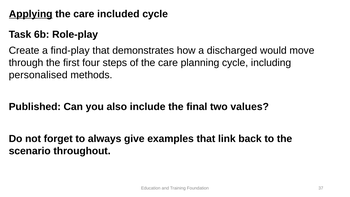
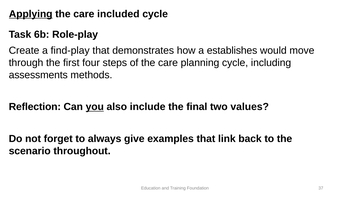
discharged: discharged -> establishes
personalised: personalised -> assessments
Published: Published -> Reflection
you underline: none -> present
